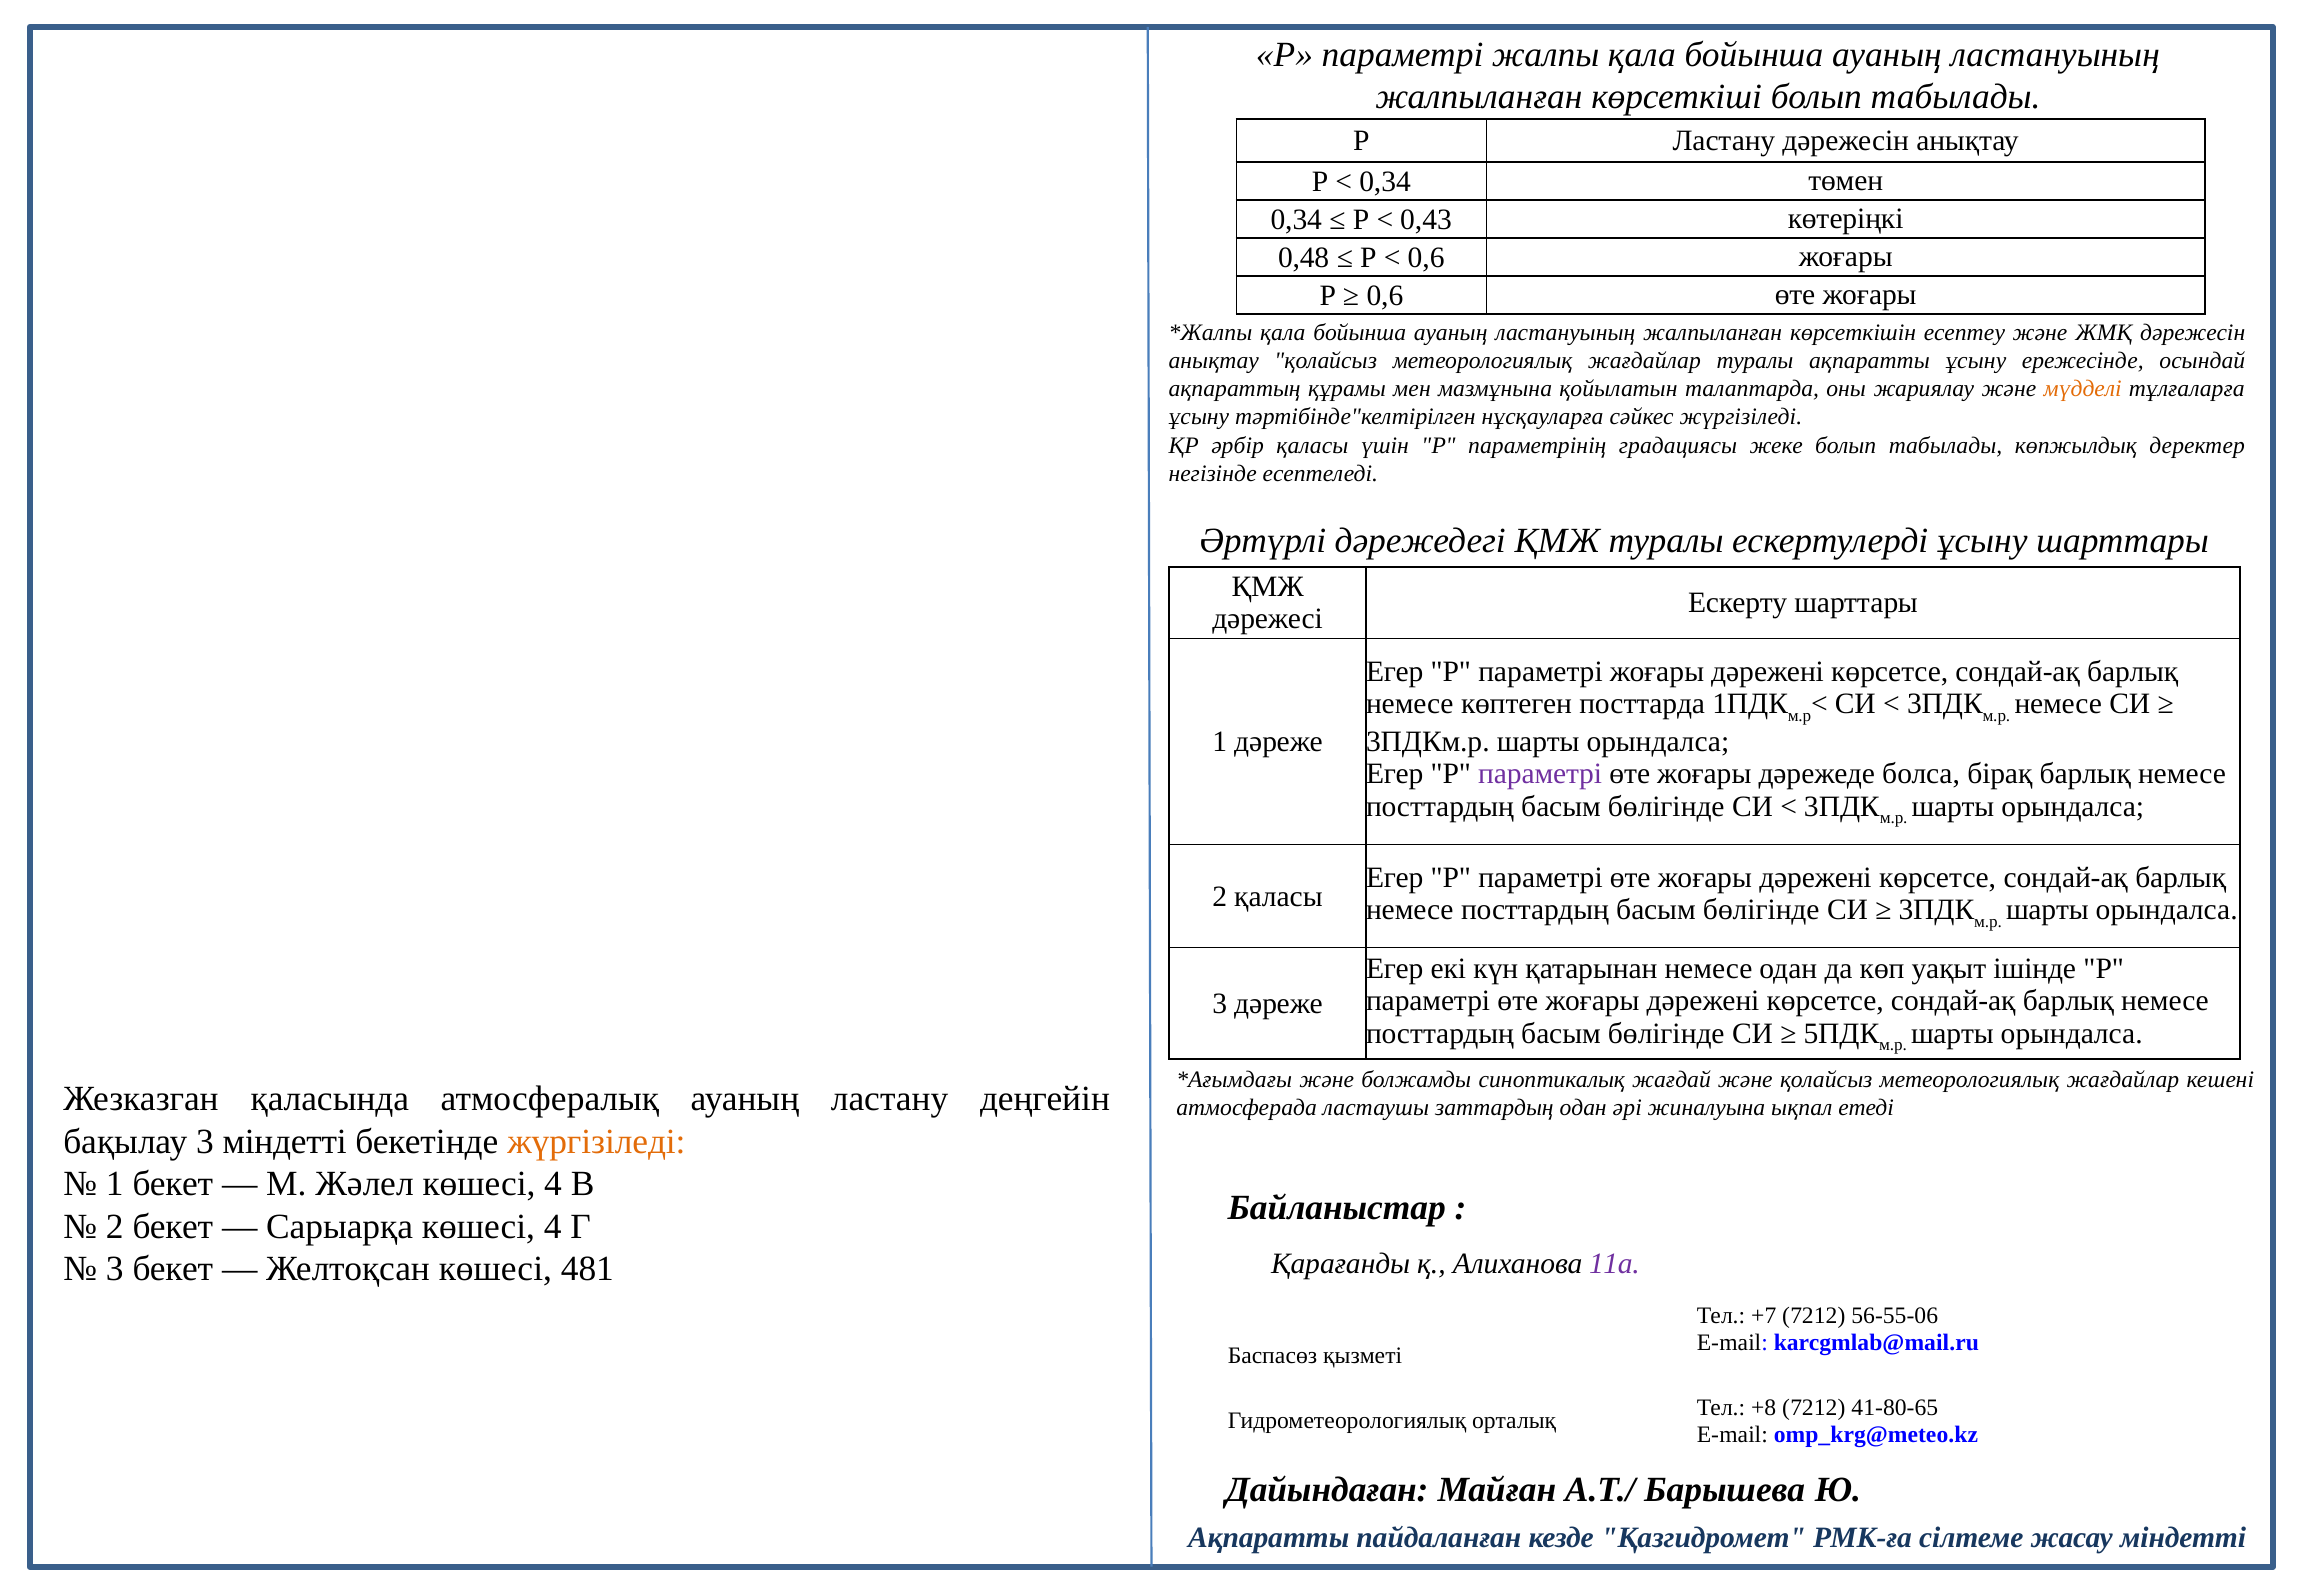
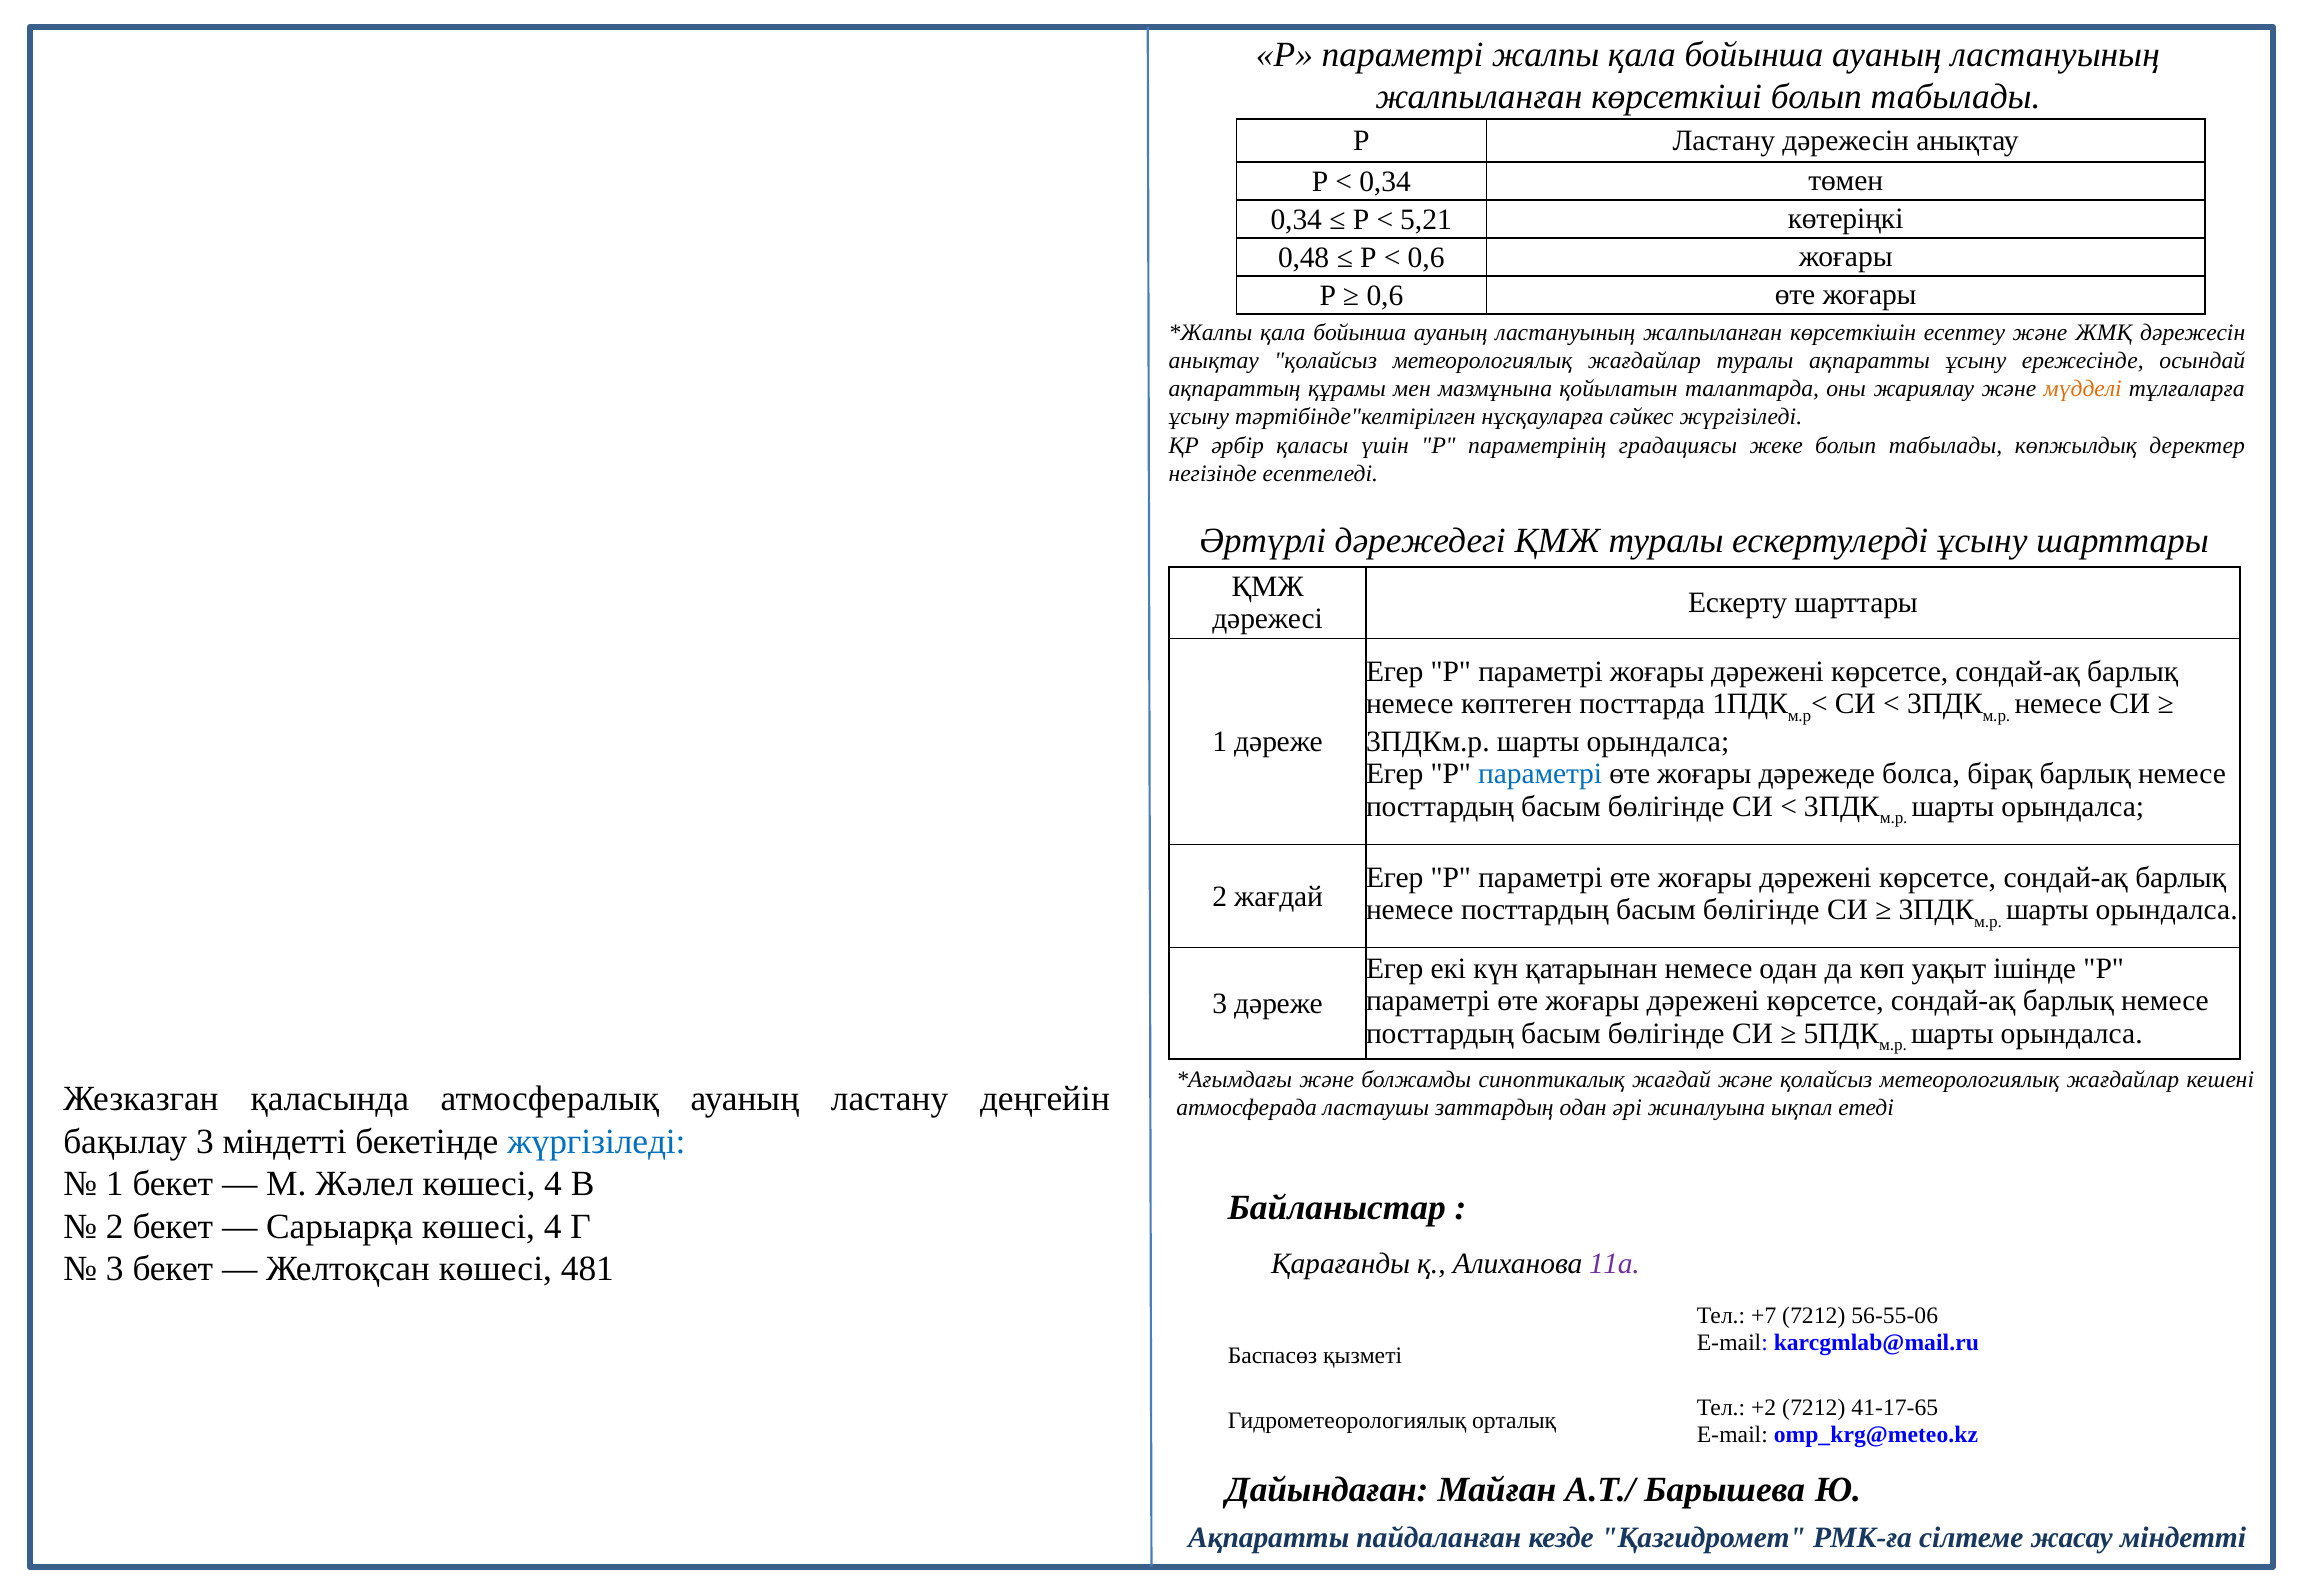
0,43: 0,43 -> 5,21
параметрі at (1540, 774) colour: purple -> blue
2 қаласы: қаласы -> жағдай
жүргізіледі at (596, 1142) colour: orange -> blue
+8: +8 -> +2
41-80-65: 41-80-65 -> 41-17-65
